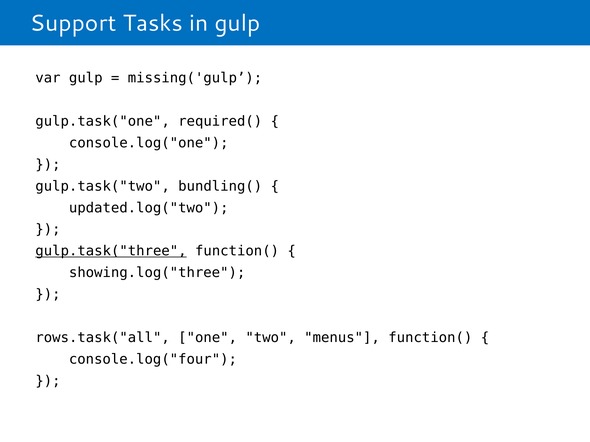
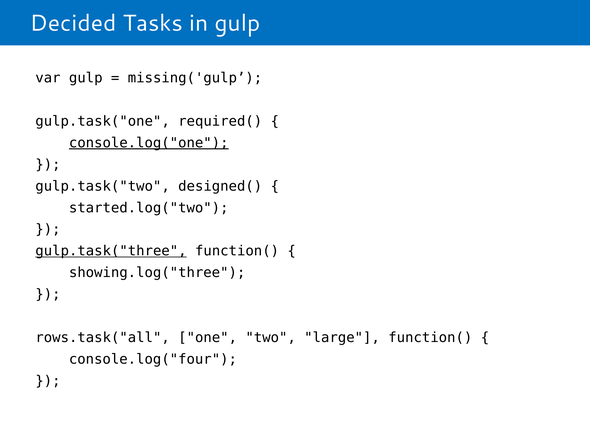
Support: Support -> Decided
console.log("one underline: none -> present
bundling(: bundling( -> designed(
updated.log("two: updated.log("two -> started.log("two
menus: menus -> large
